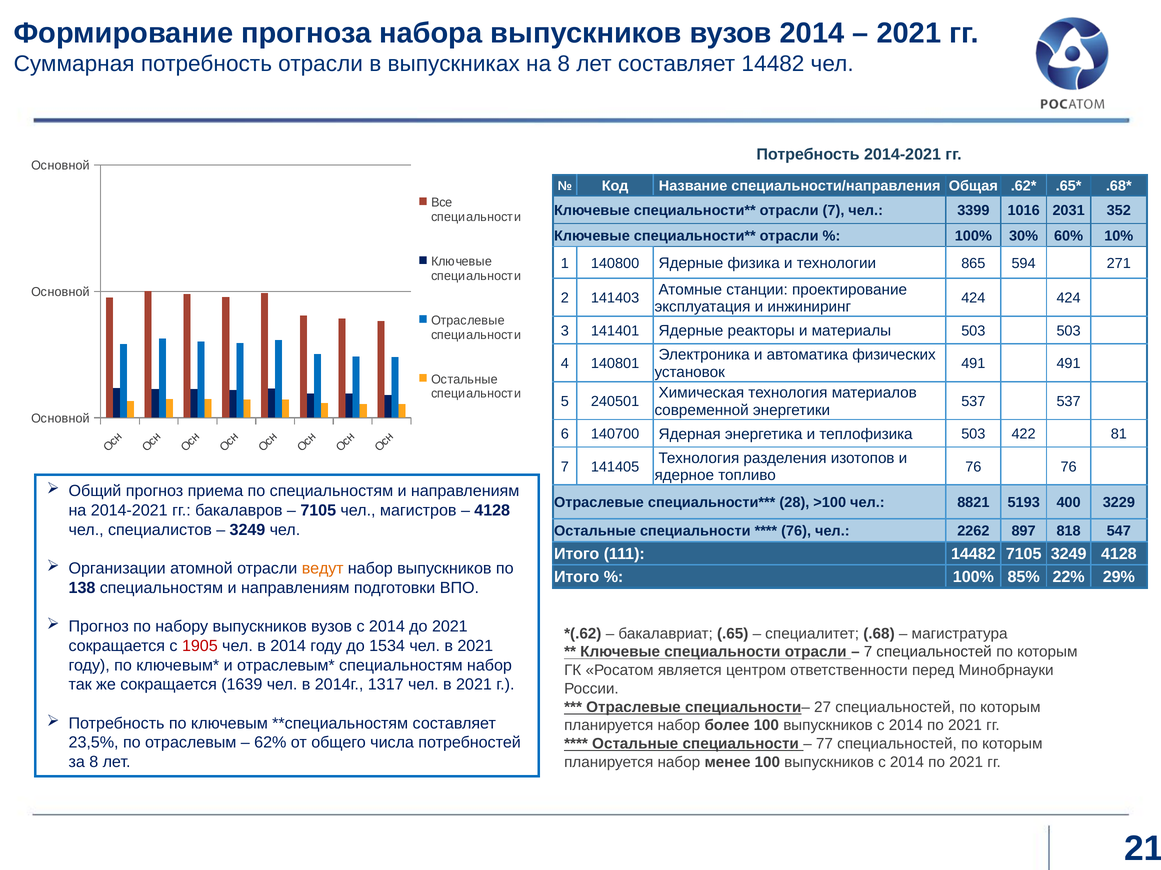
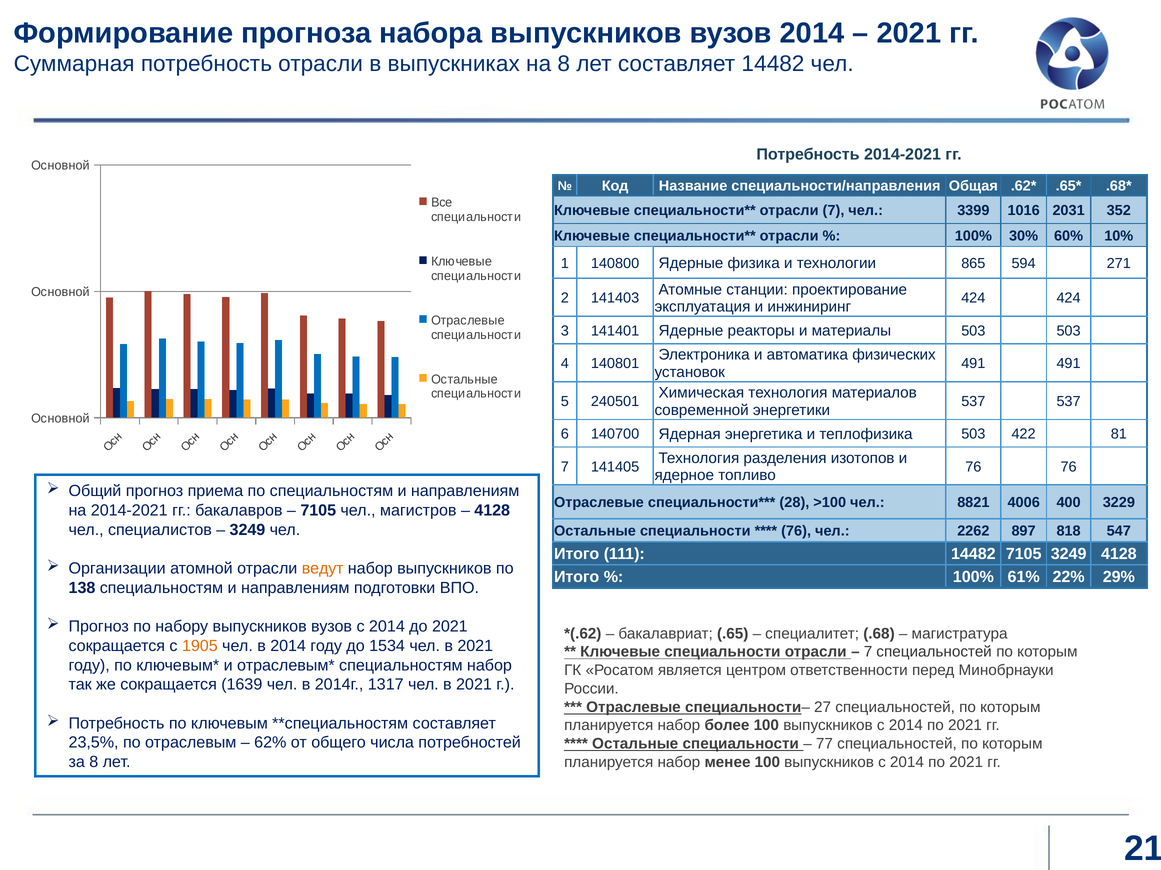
5193: 5193 -> 4006
85%: 85% -> 61%
1905 colour: red -> orange
